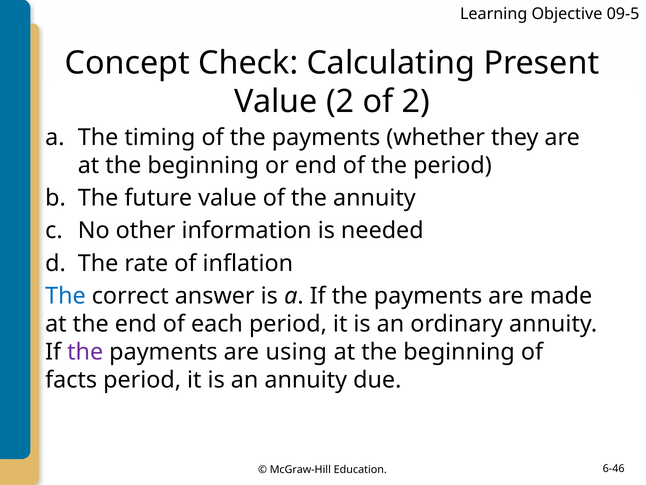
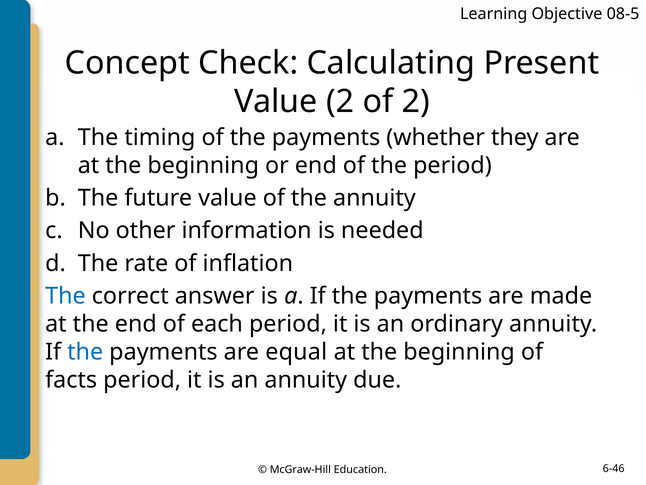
09-5: 09-5 -> 08-5
the at (85, 352) colour: purple -> blue
using: using -> equal
